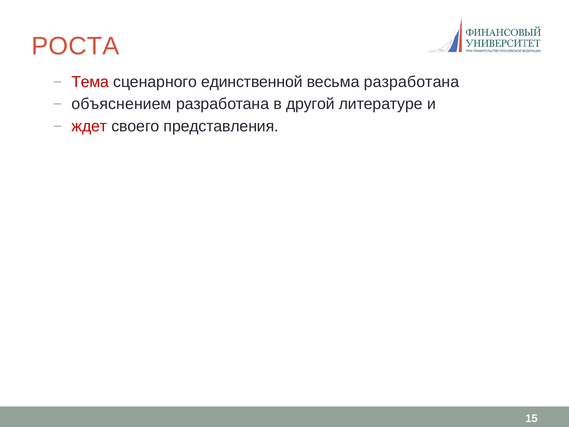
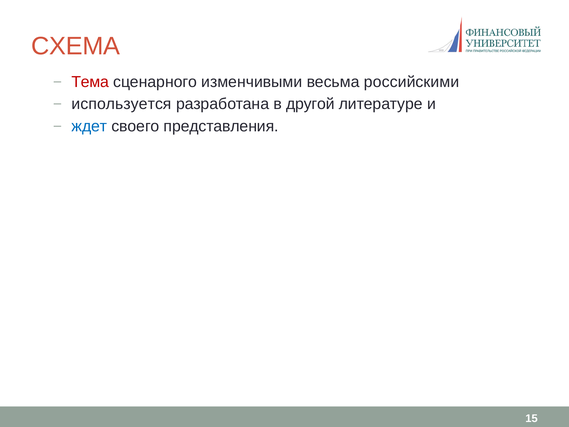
РОСТА: РОСТА -> СХЕМА
единственной: единственной -> изменчивыми
весьма разработана: разработана -> российскими
объяснением: объяснением -> используется
ждет colour: red -> blue
